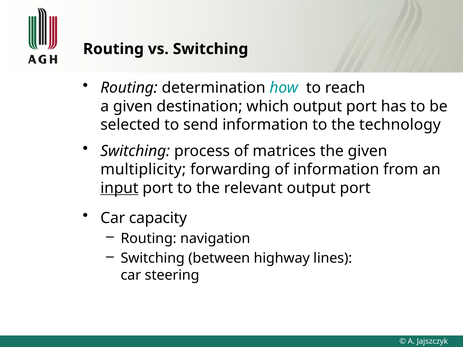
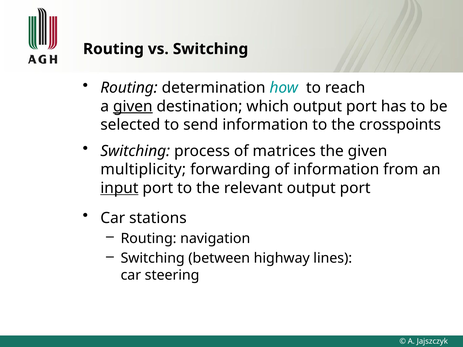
given at (133, 106) underline: none -> present
technology: technology -> crosspoints
capacity: capacity -> stations
